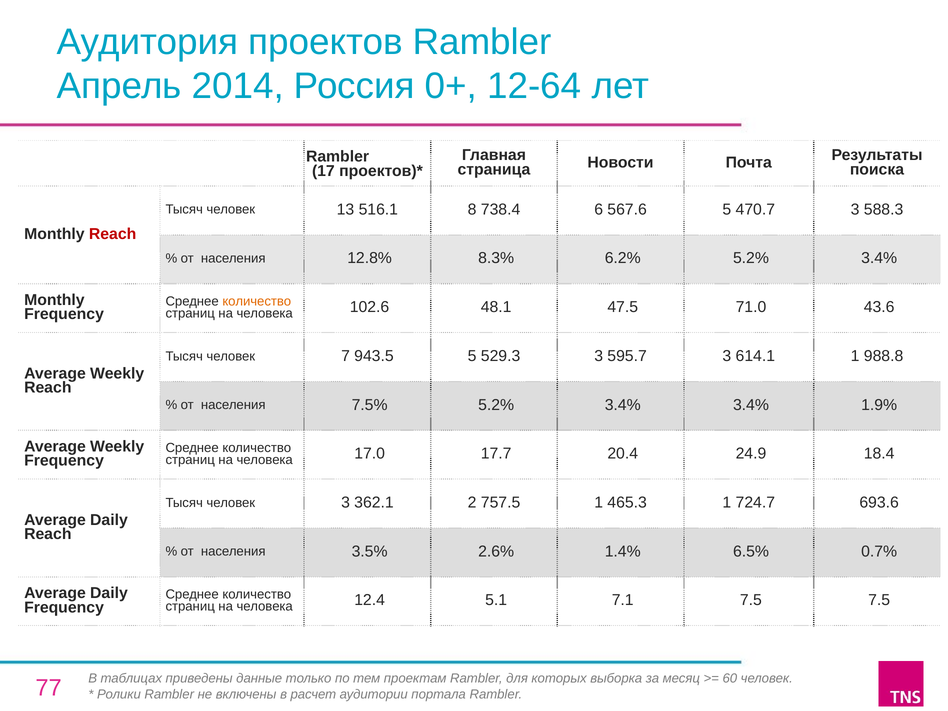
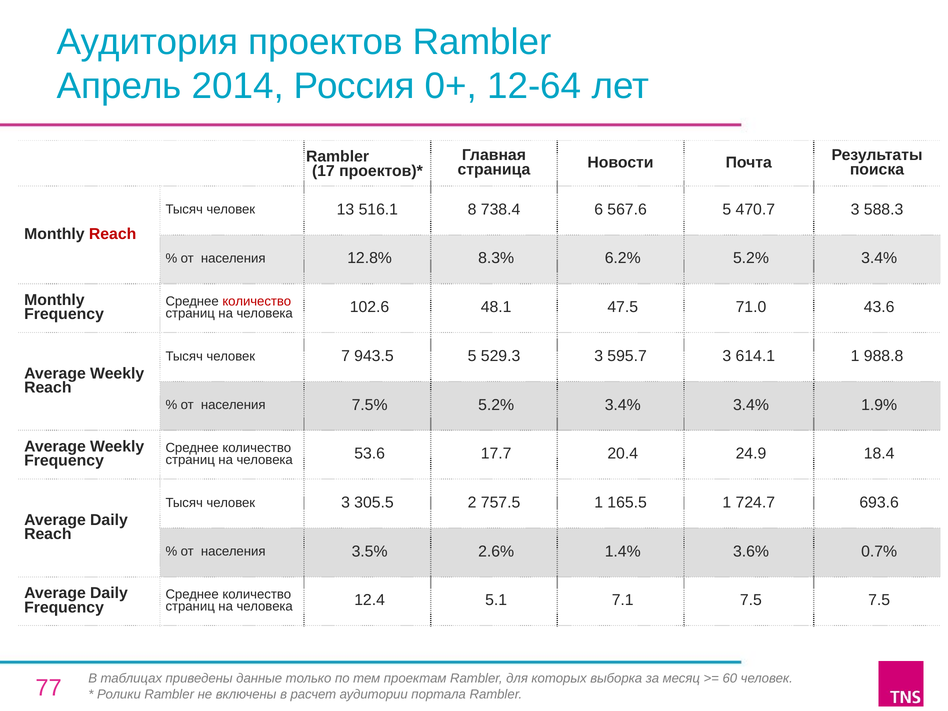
количество at (257, 301) colour: orange -> red
17.0: 17.0 -> 53.6
362.1: 362.1 -> 305.5
465.3: 465.3 -> 165.5
6.5%: 6.5% -> 3.6%
